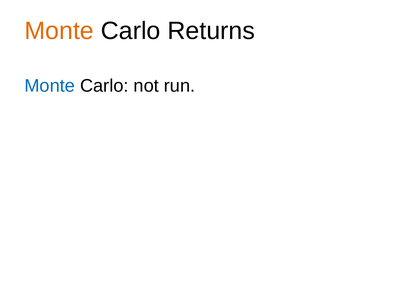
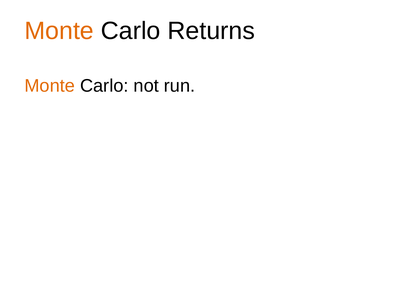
Monte at (50, 86) colour: blue -> orange
